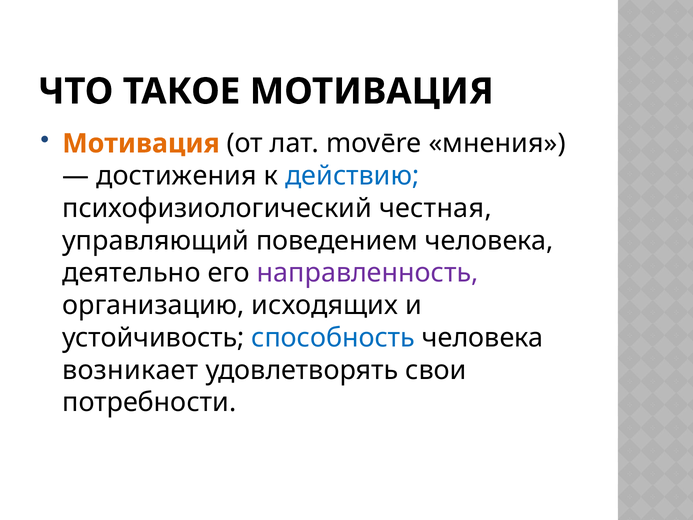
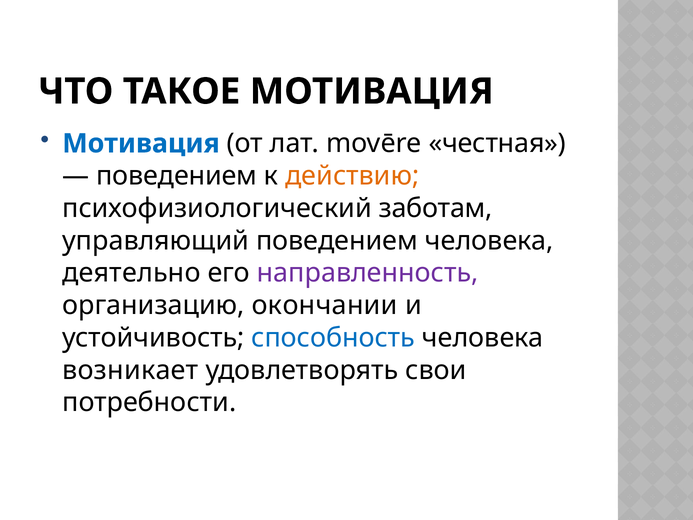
Мотивация at (141, 143) colour: orange -> blue
мнения: мнения -> честная
достижения at (176, 176): достижения -> поведением
действию colour: blue -> orange
честная: честная -> заботам
исходящих: исходящих -> окончании
